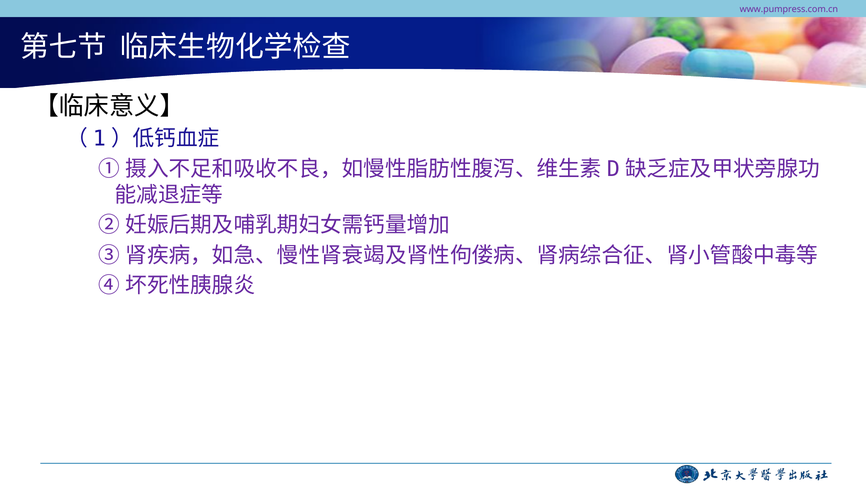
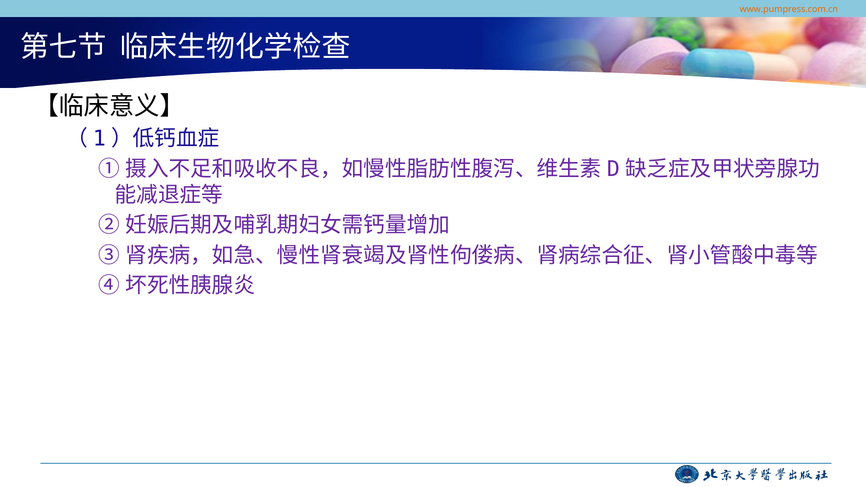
www.pumpress.com.cn colour: purple -> orange
